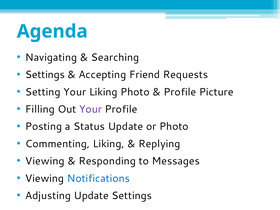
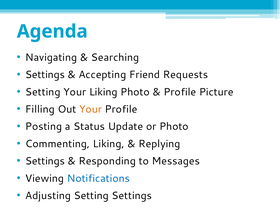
Your at (91, 109) colour: purple -> orange
Viewing at (45, 161): Viewing -> Settings
Adjusting Update: Update -> Setting
